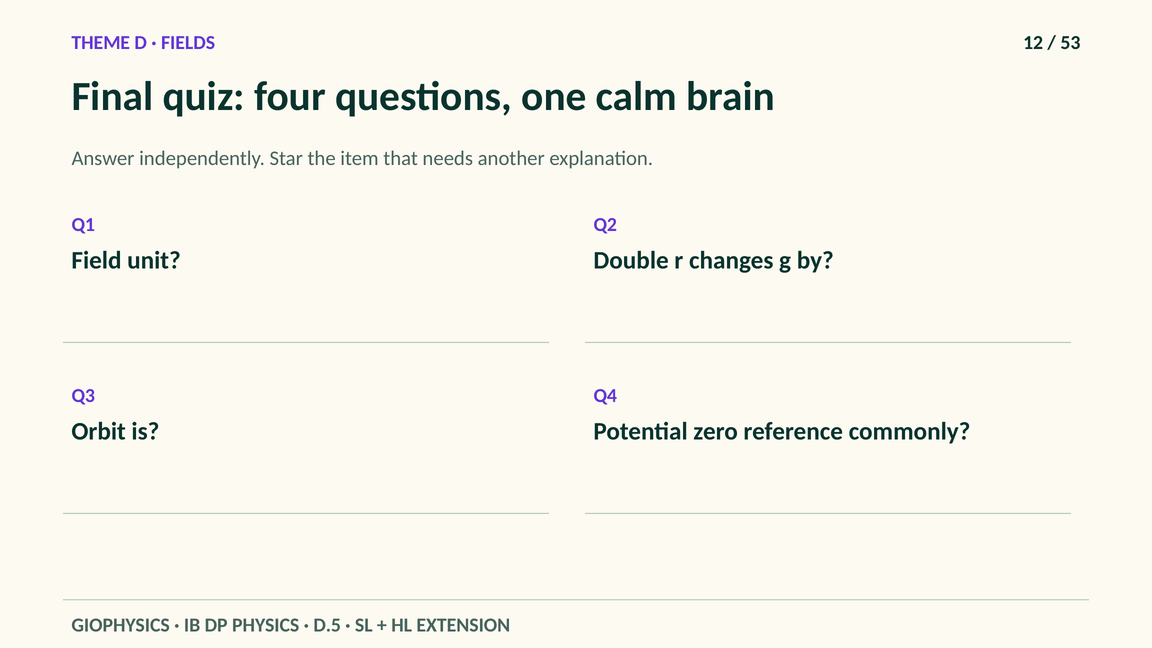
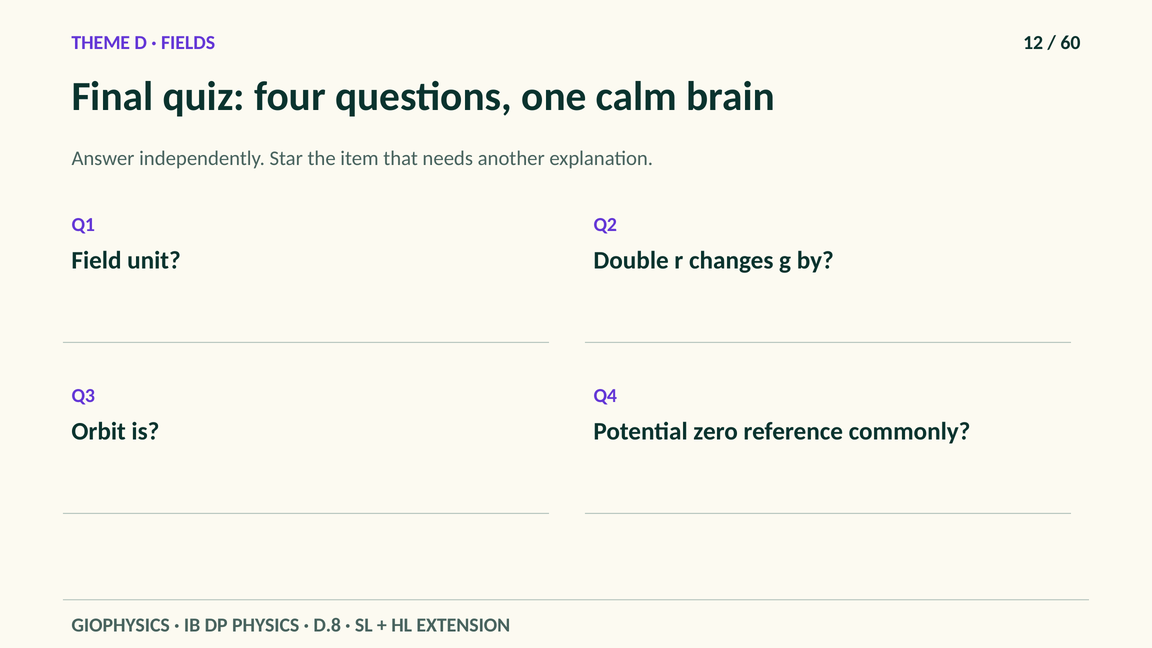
53: 53 -> 60
D.5: D.5 -> D.8
